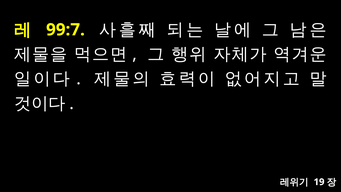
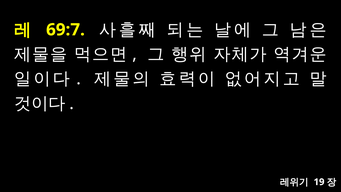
99:7: 99:7 -> 69:7
